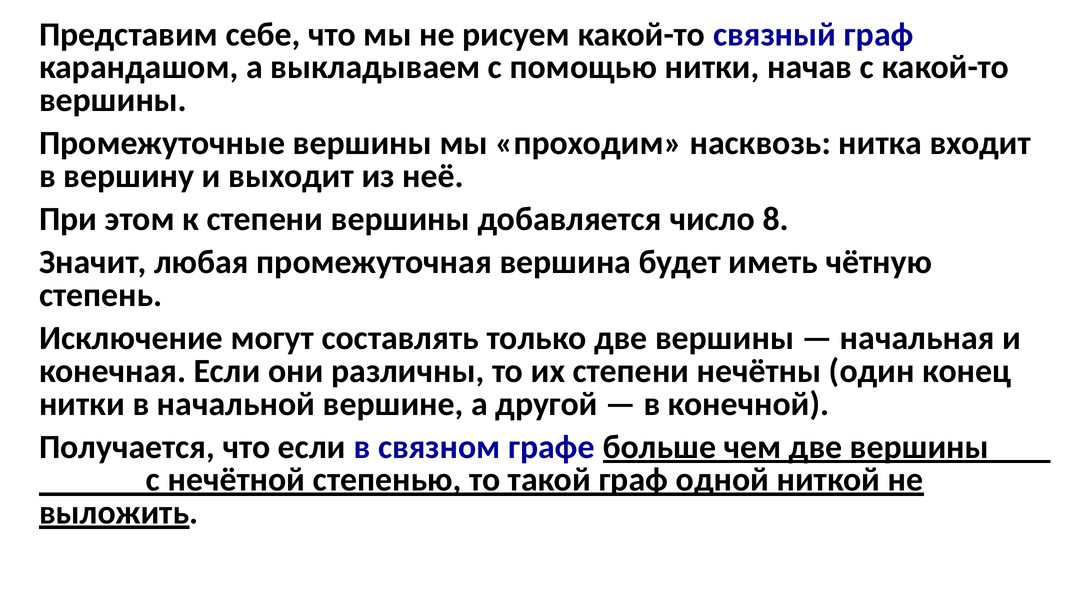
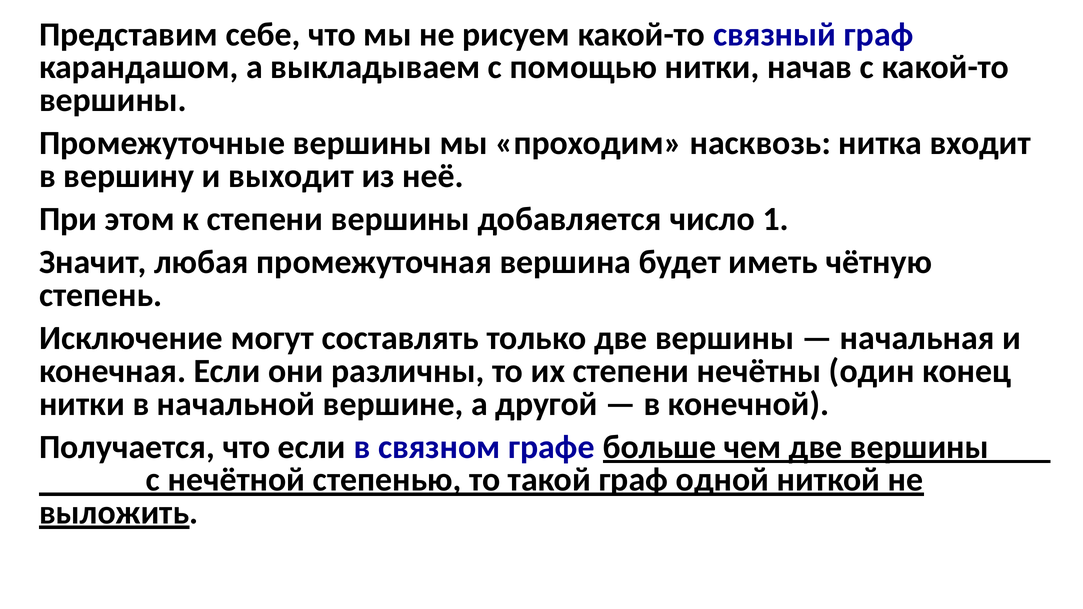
8: 8 -> 1
